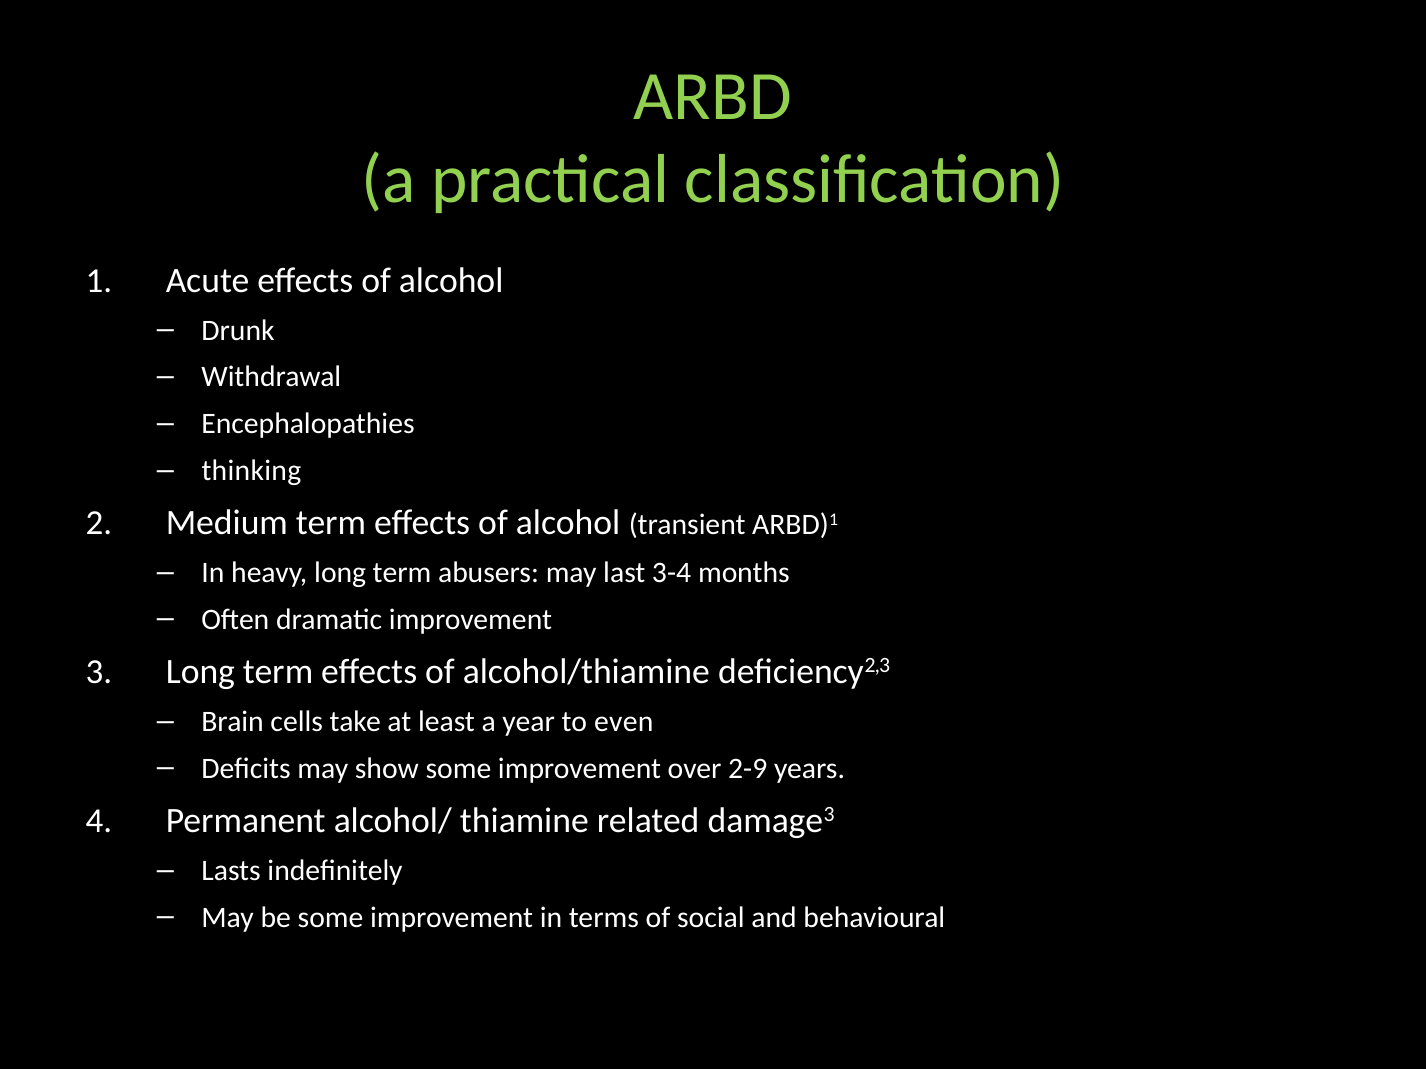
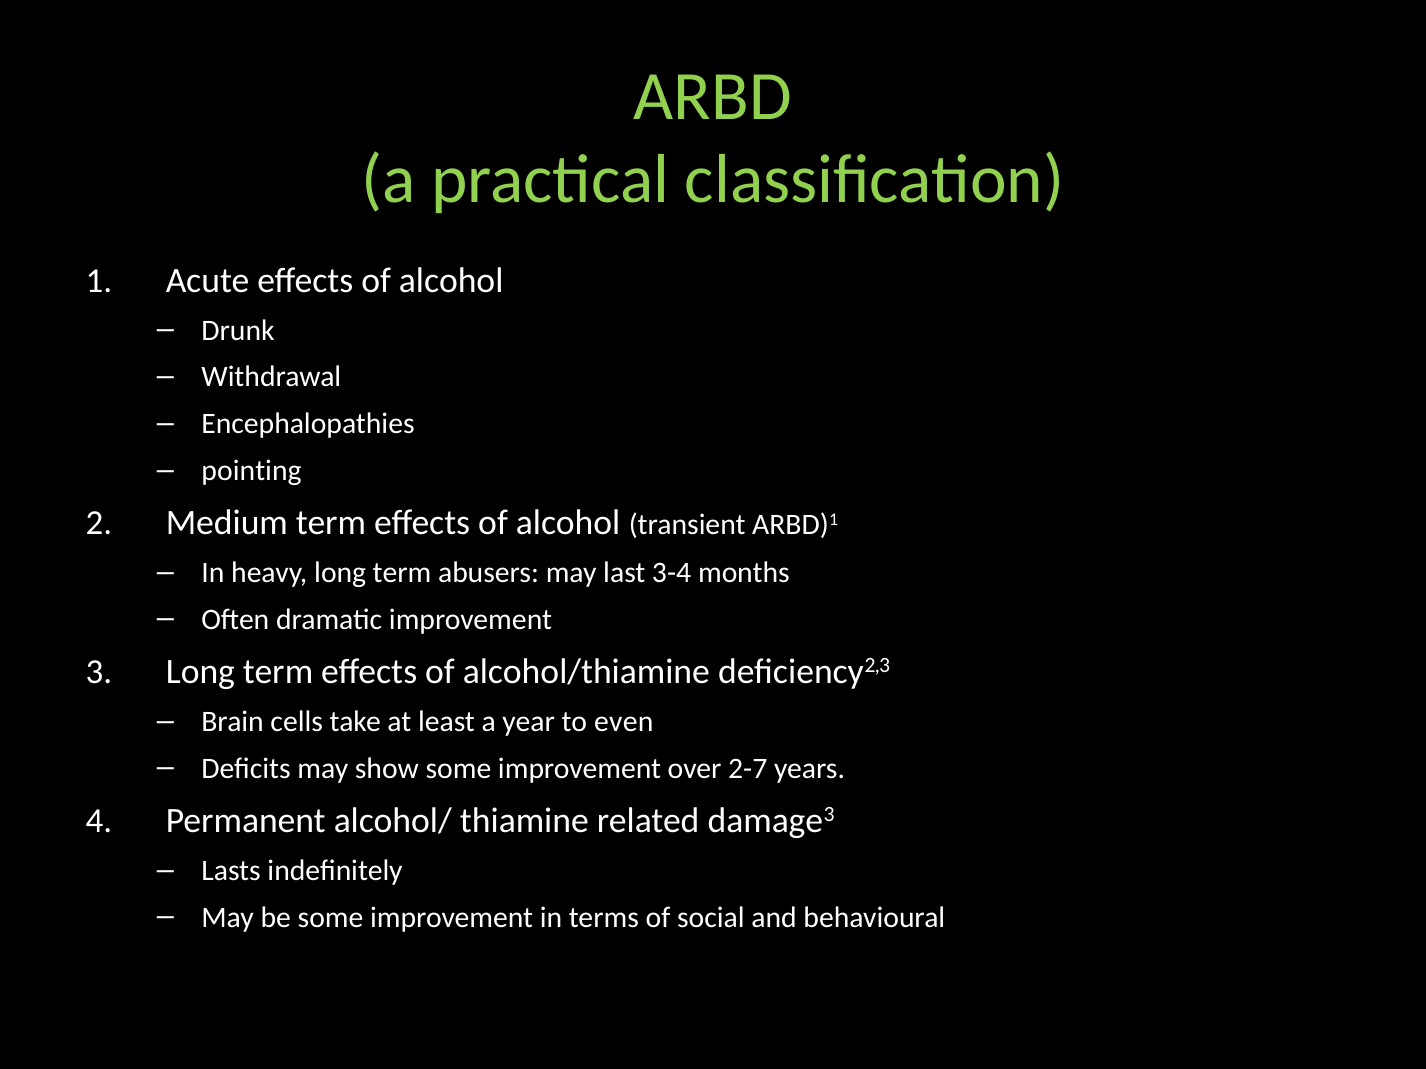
thinking: thinking -> pointing
2-9: 2-9 -> 2-7
